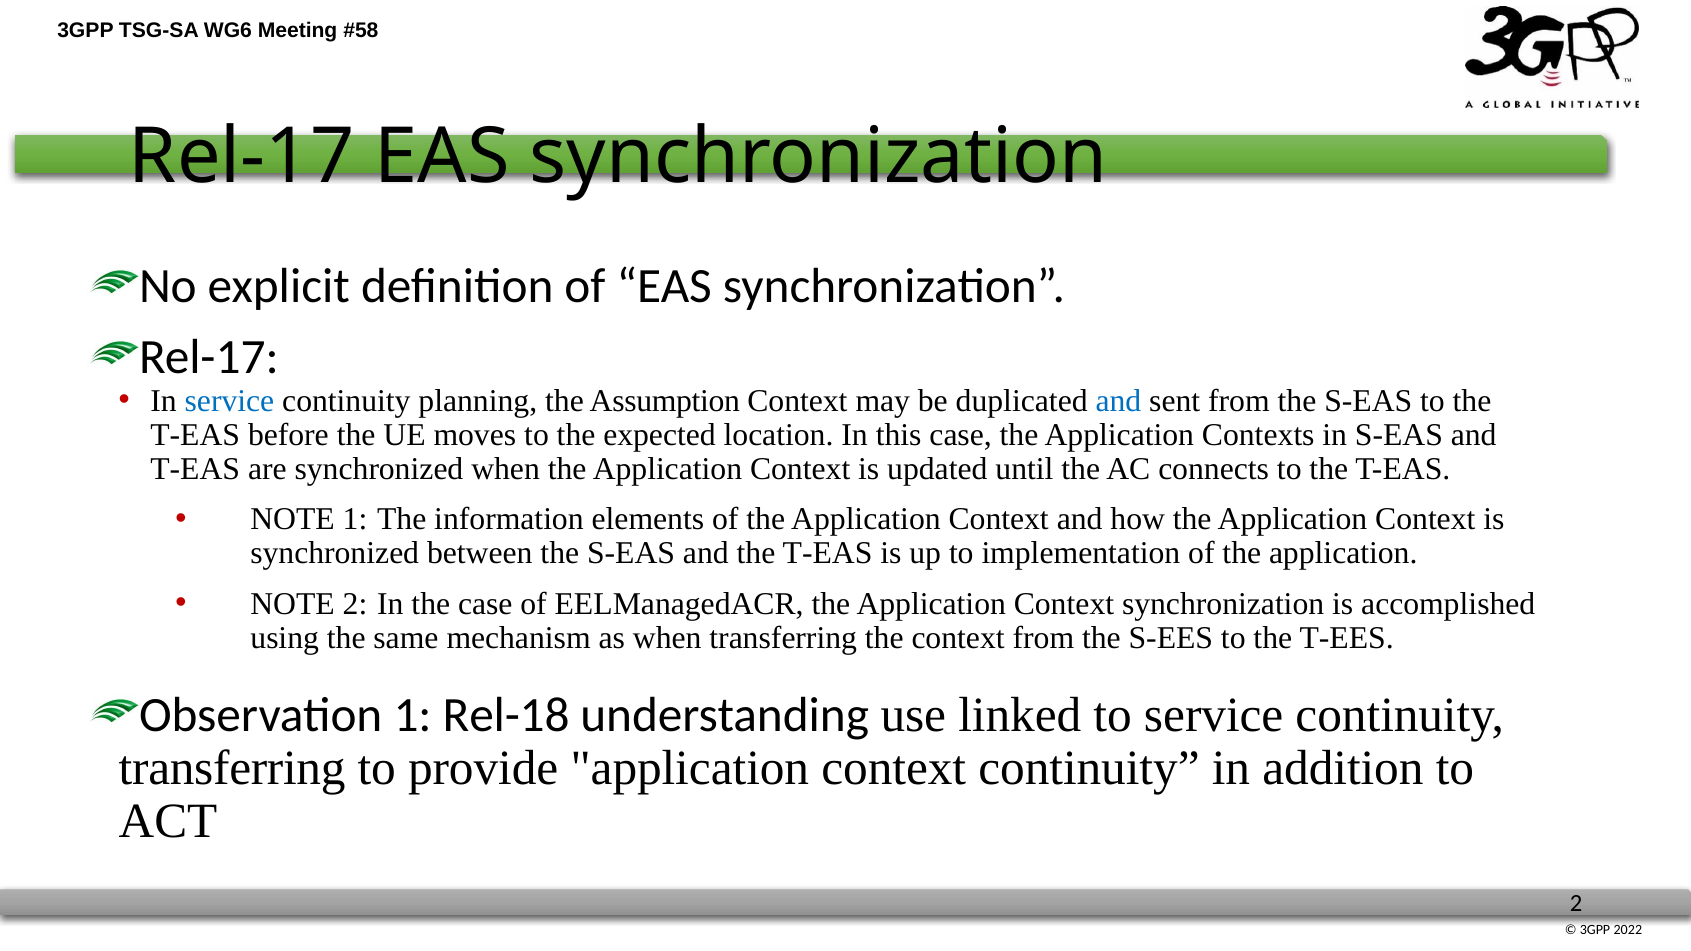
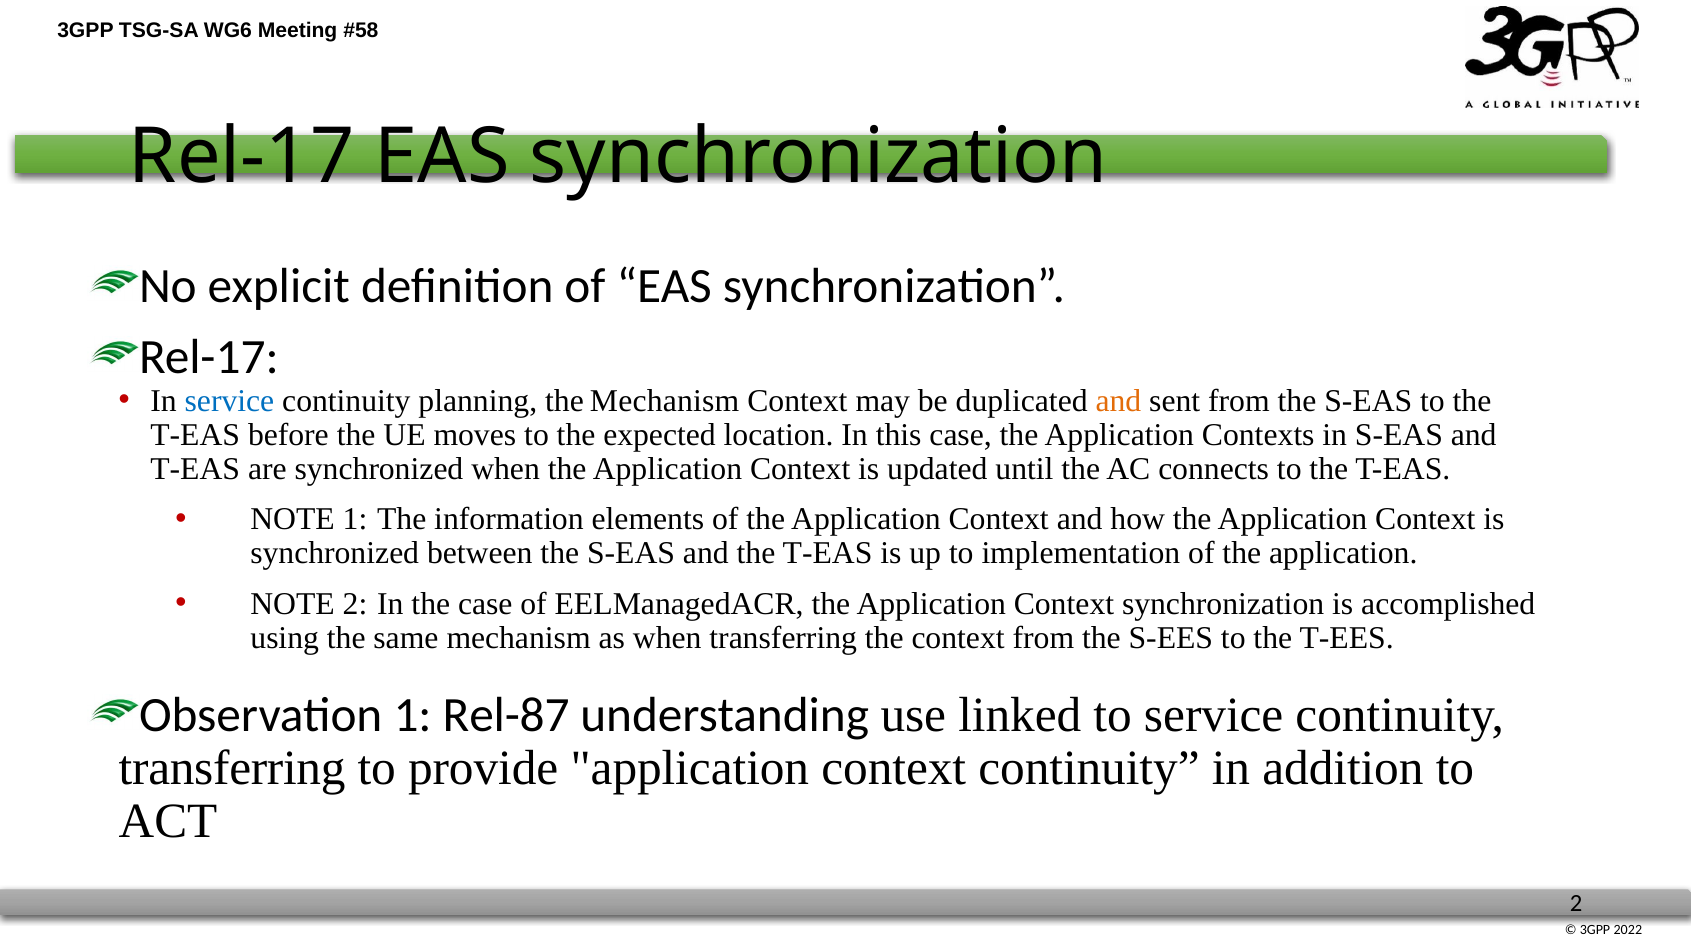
the Assumption: Assumption -> Mechanism
and at (1118, 401) colour: blue -> orange
Rel-18: Rel-18 -> Rel-87
